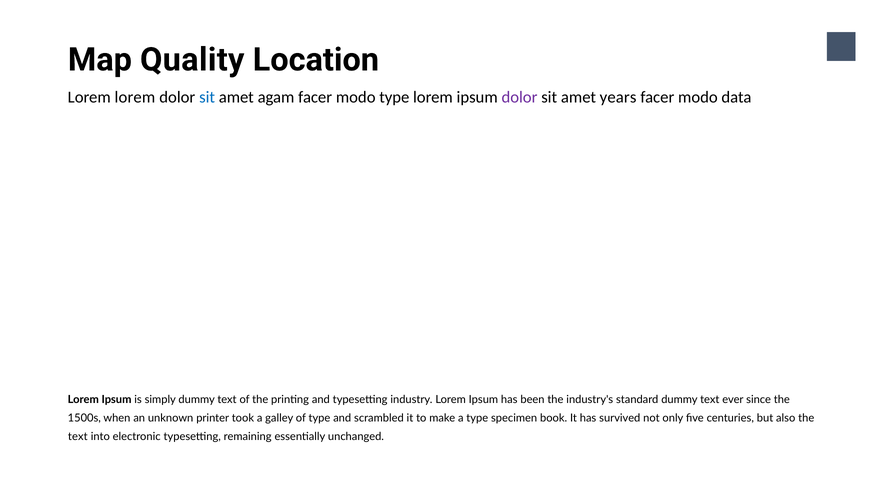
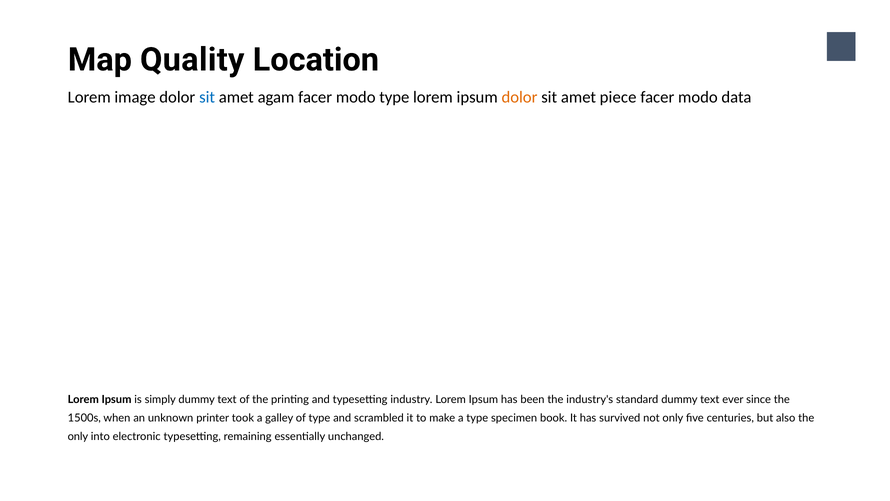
Lorem lorem: lorem -> image
dolor at (519, 97) colour: purple -> orange
years: years -> piece
text at (78, 436): text -> only
